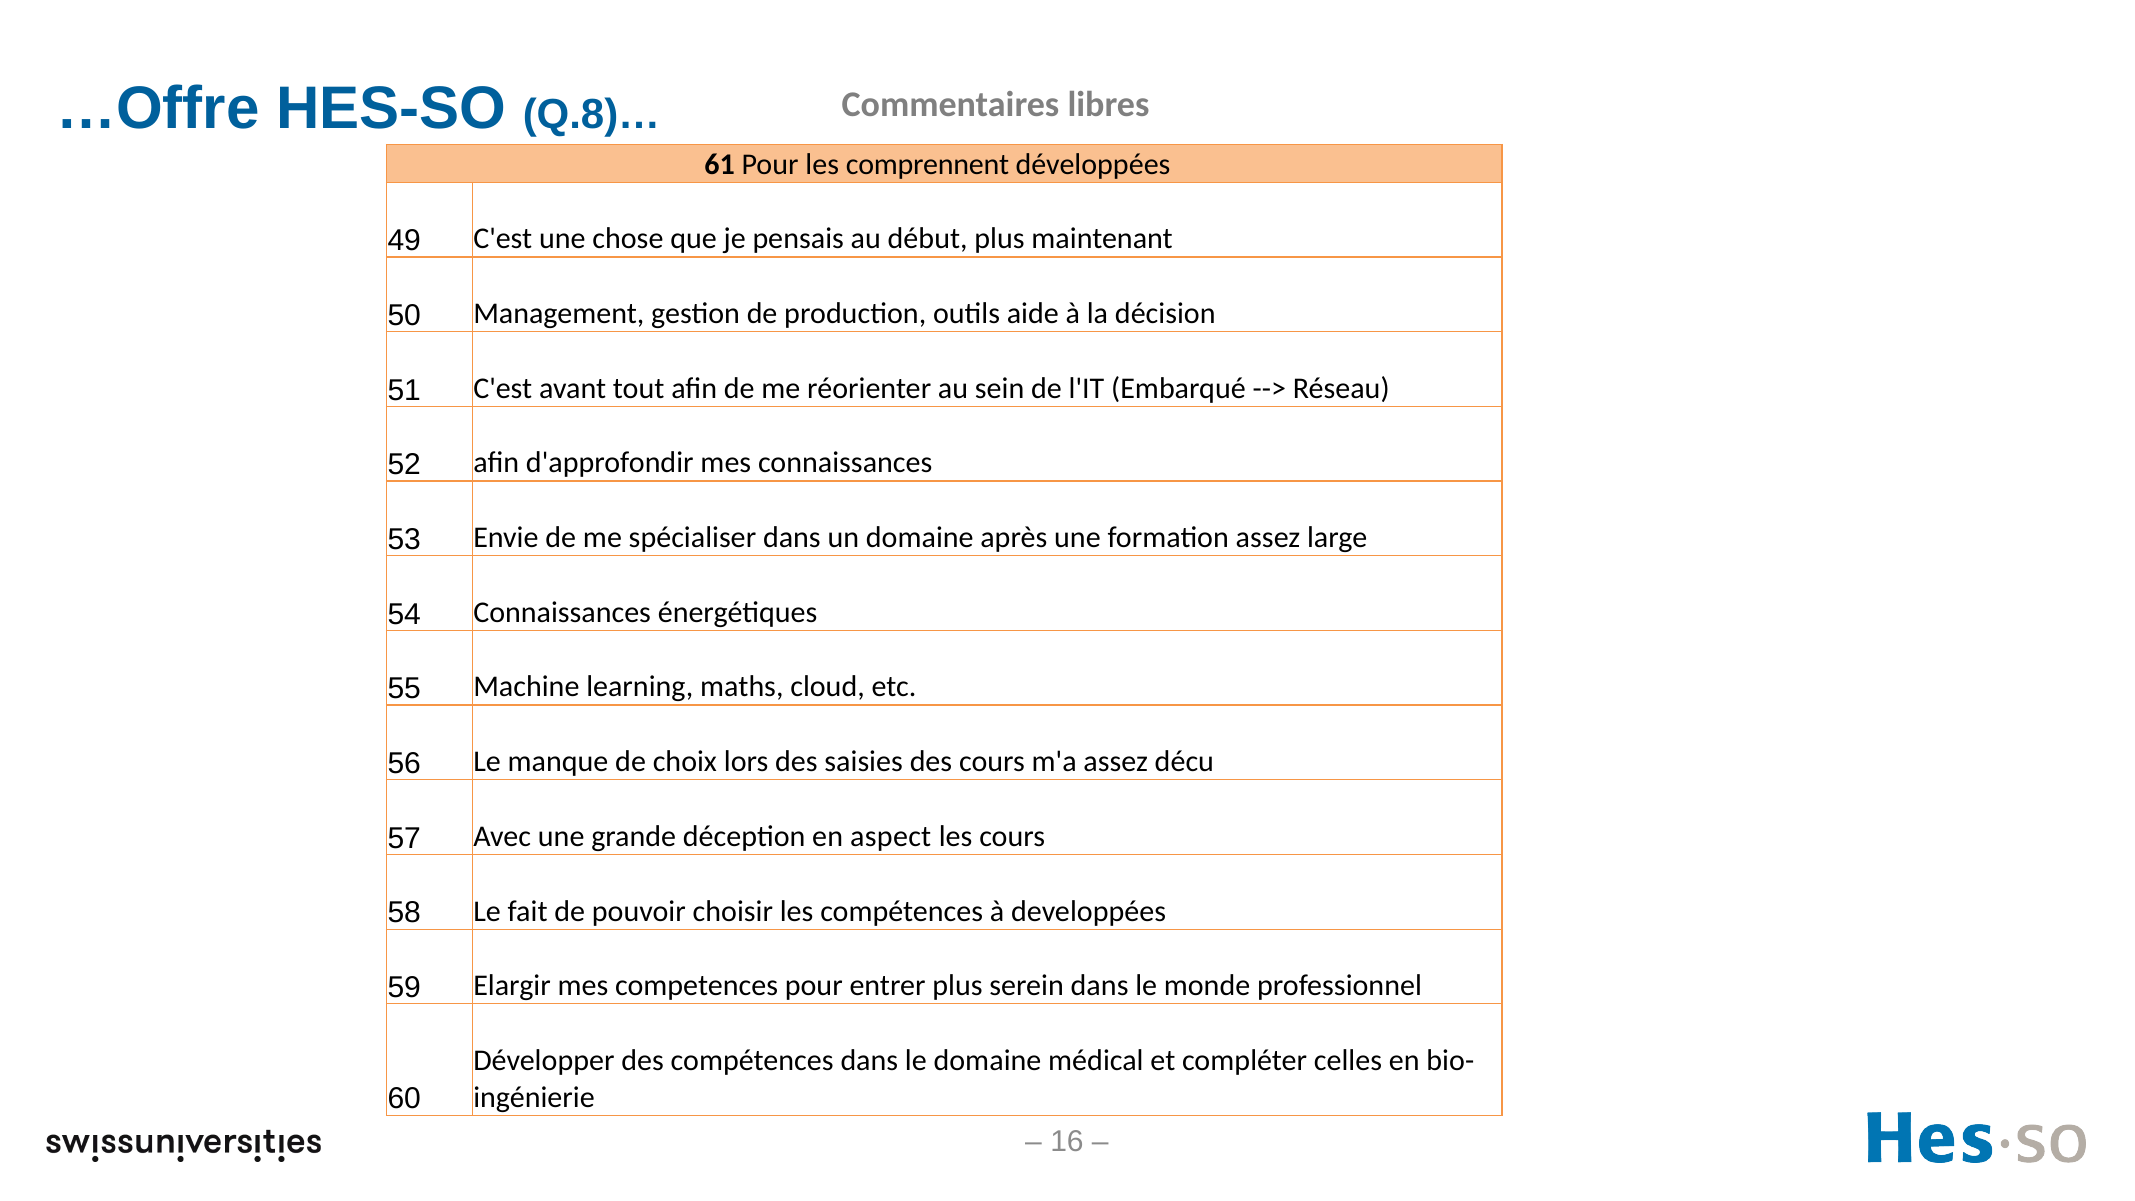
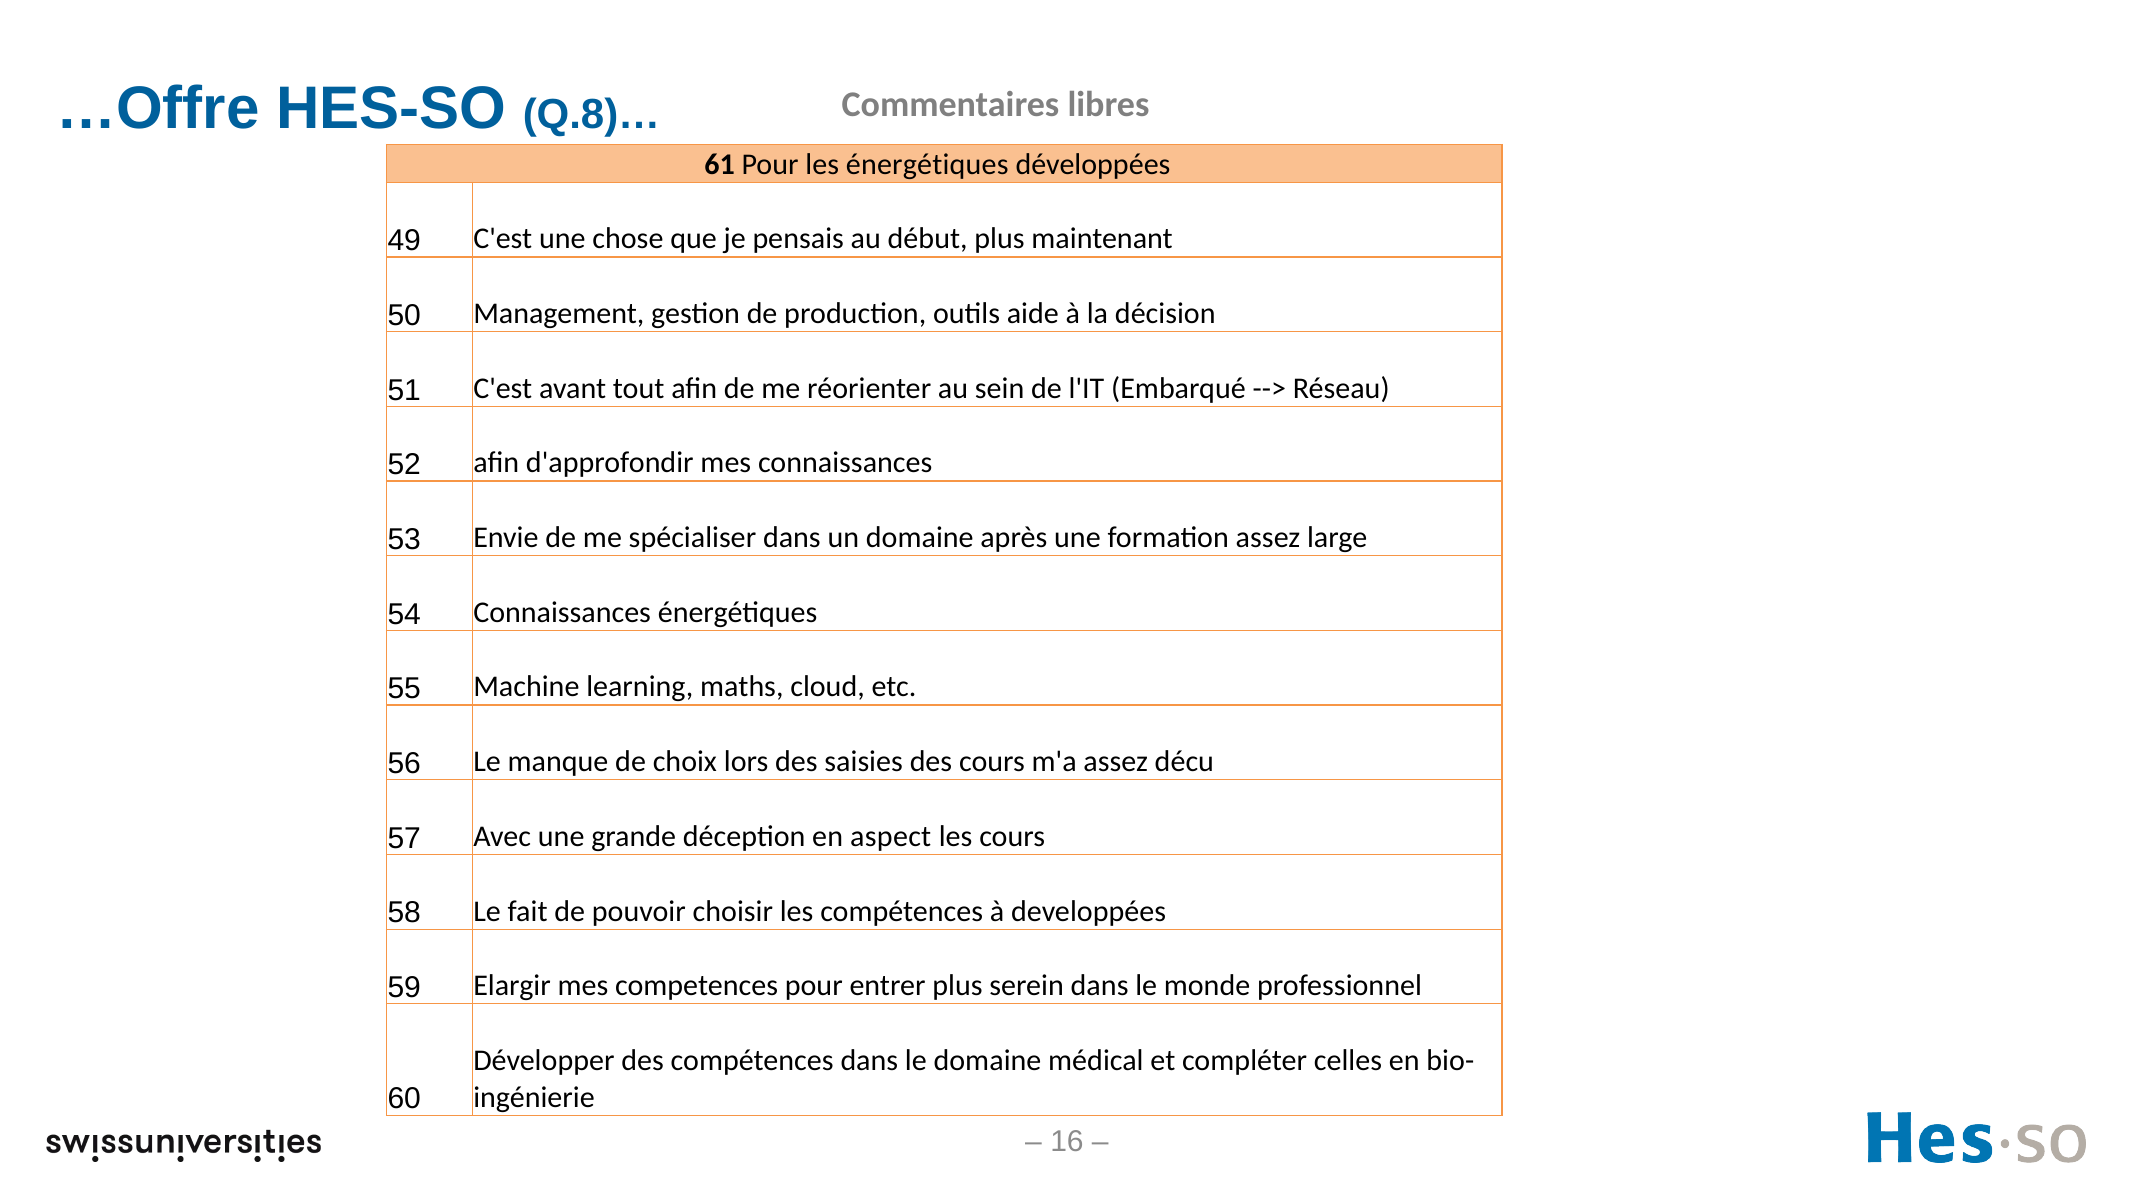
les comprennent: comprennent -> énergétiques
